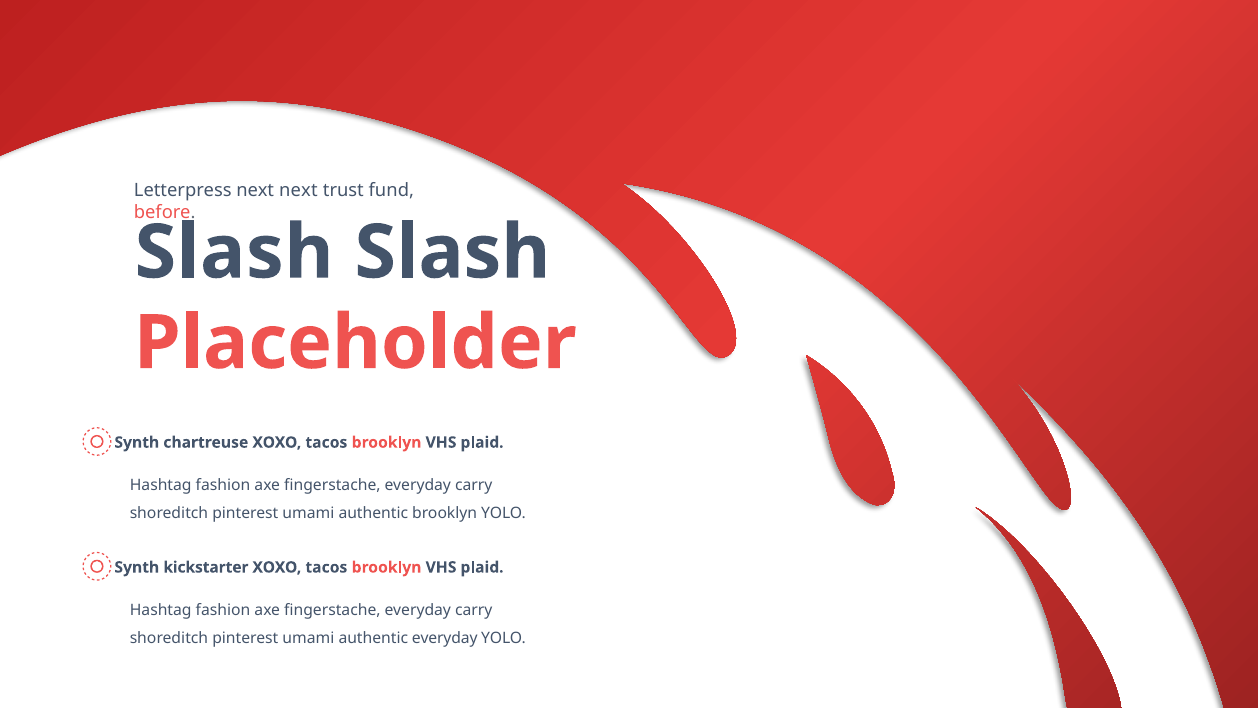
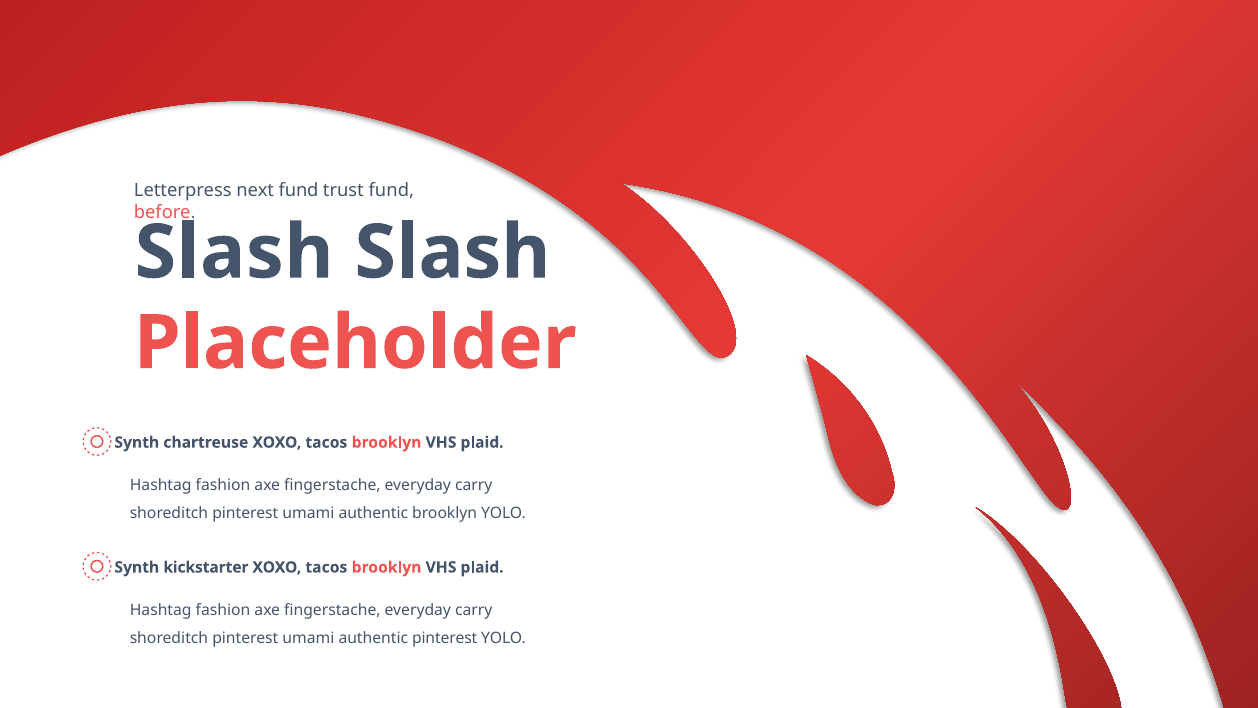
next next: next -> fund
authentic everyday: everyday -> pinterest
